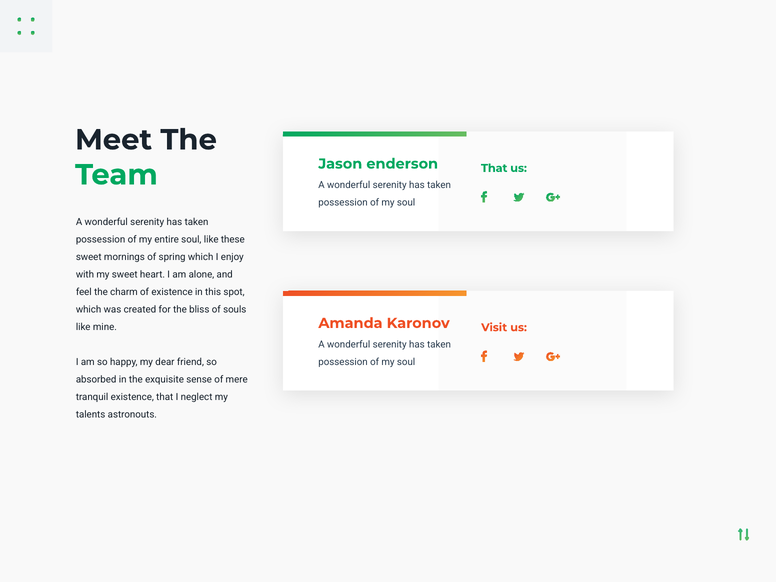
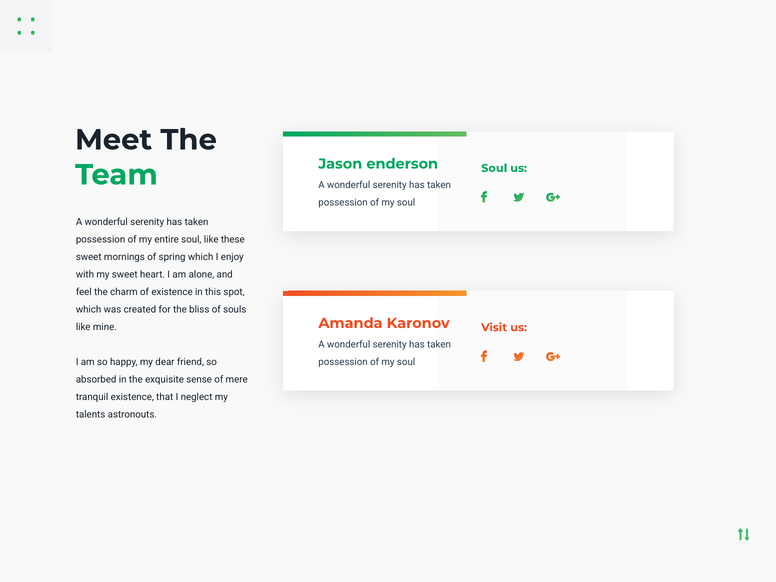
That at (494, 168): That -> Soul
